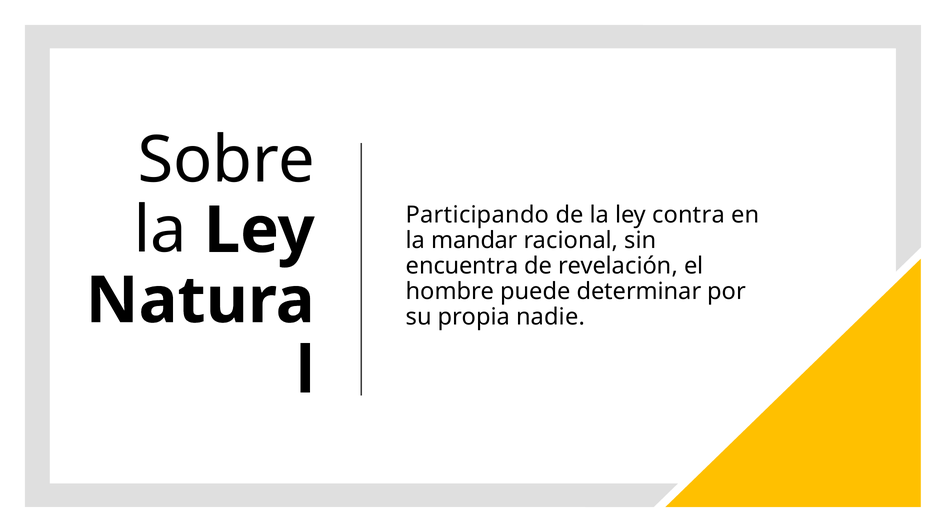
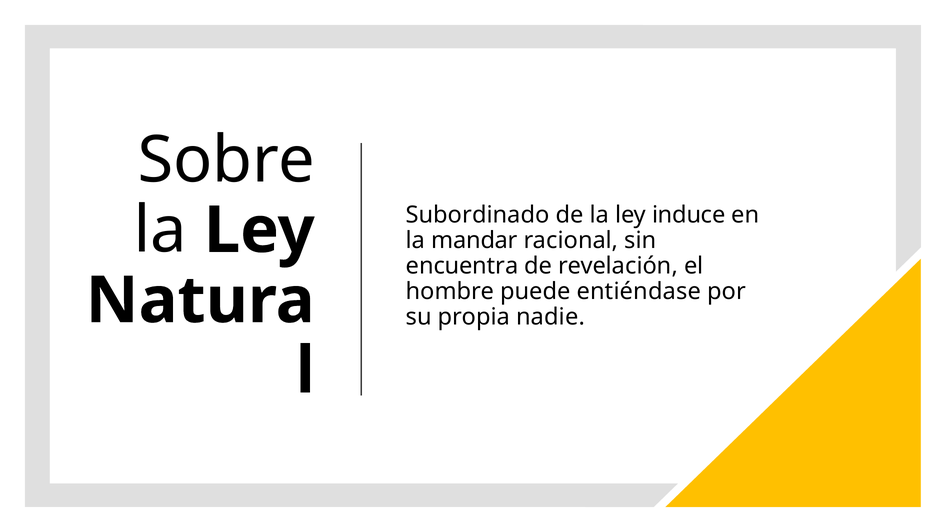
Participando: Participando -> Subordinado
contra: contra -> induce
determinar: determinar -> entiéndase
